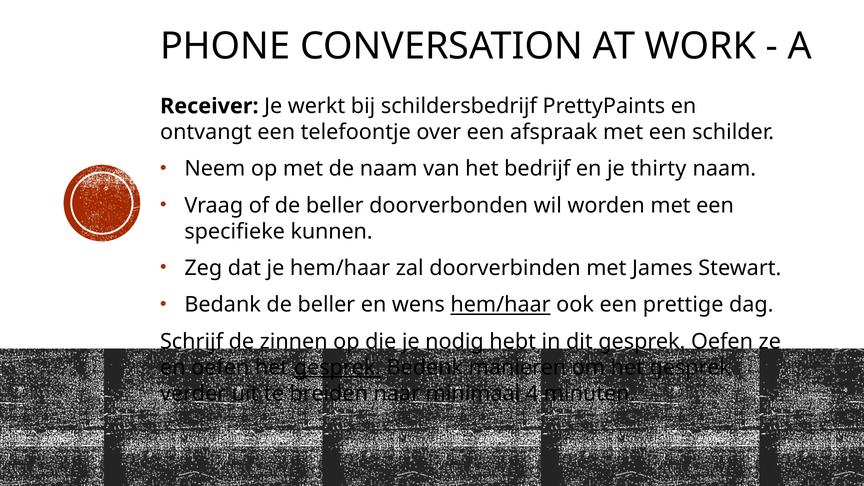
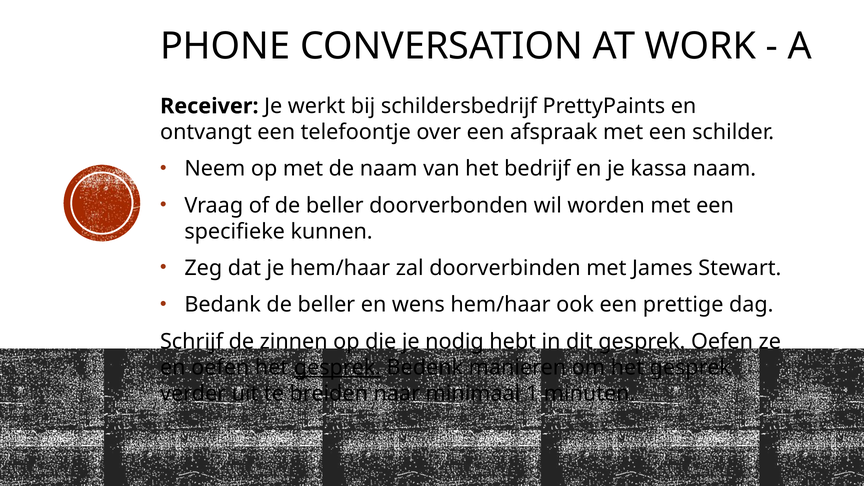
thirty: thirty -> kassa
hem/haar at (501, 305) underline: present -> none
4: 4 -> 1
